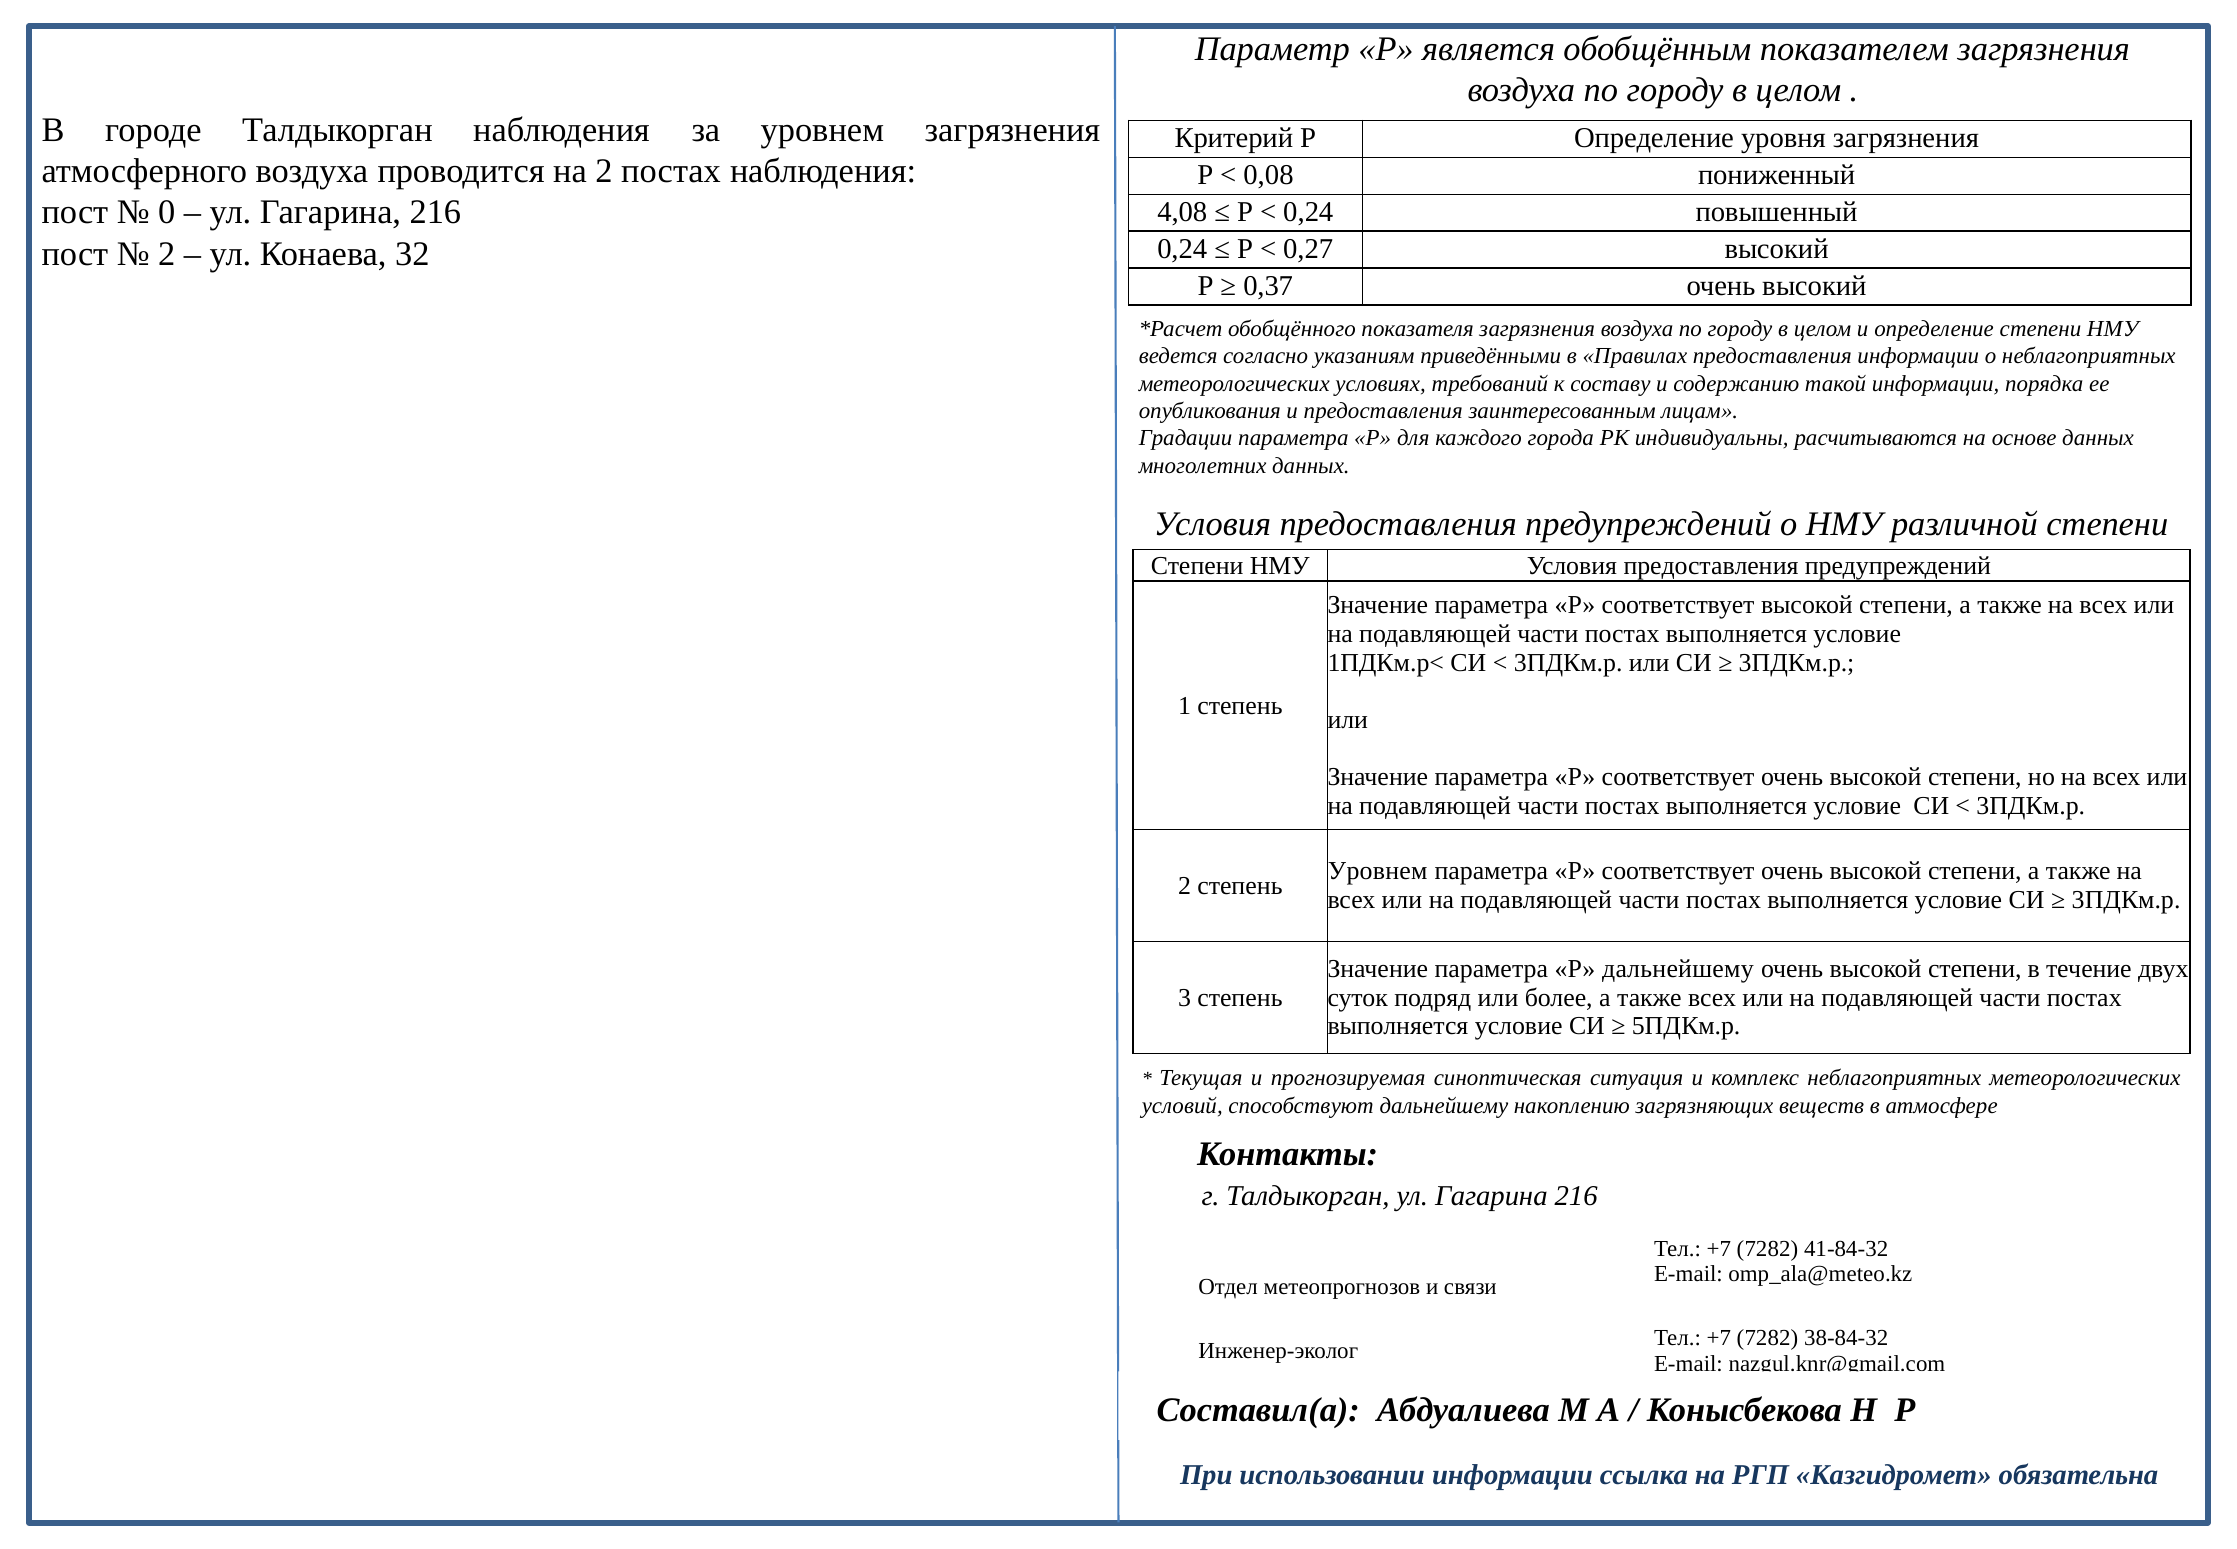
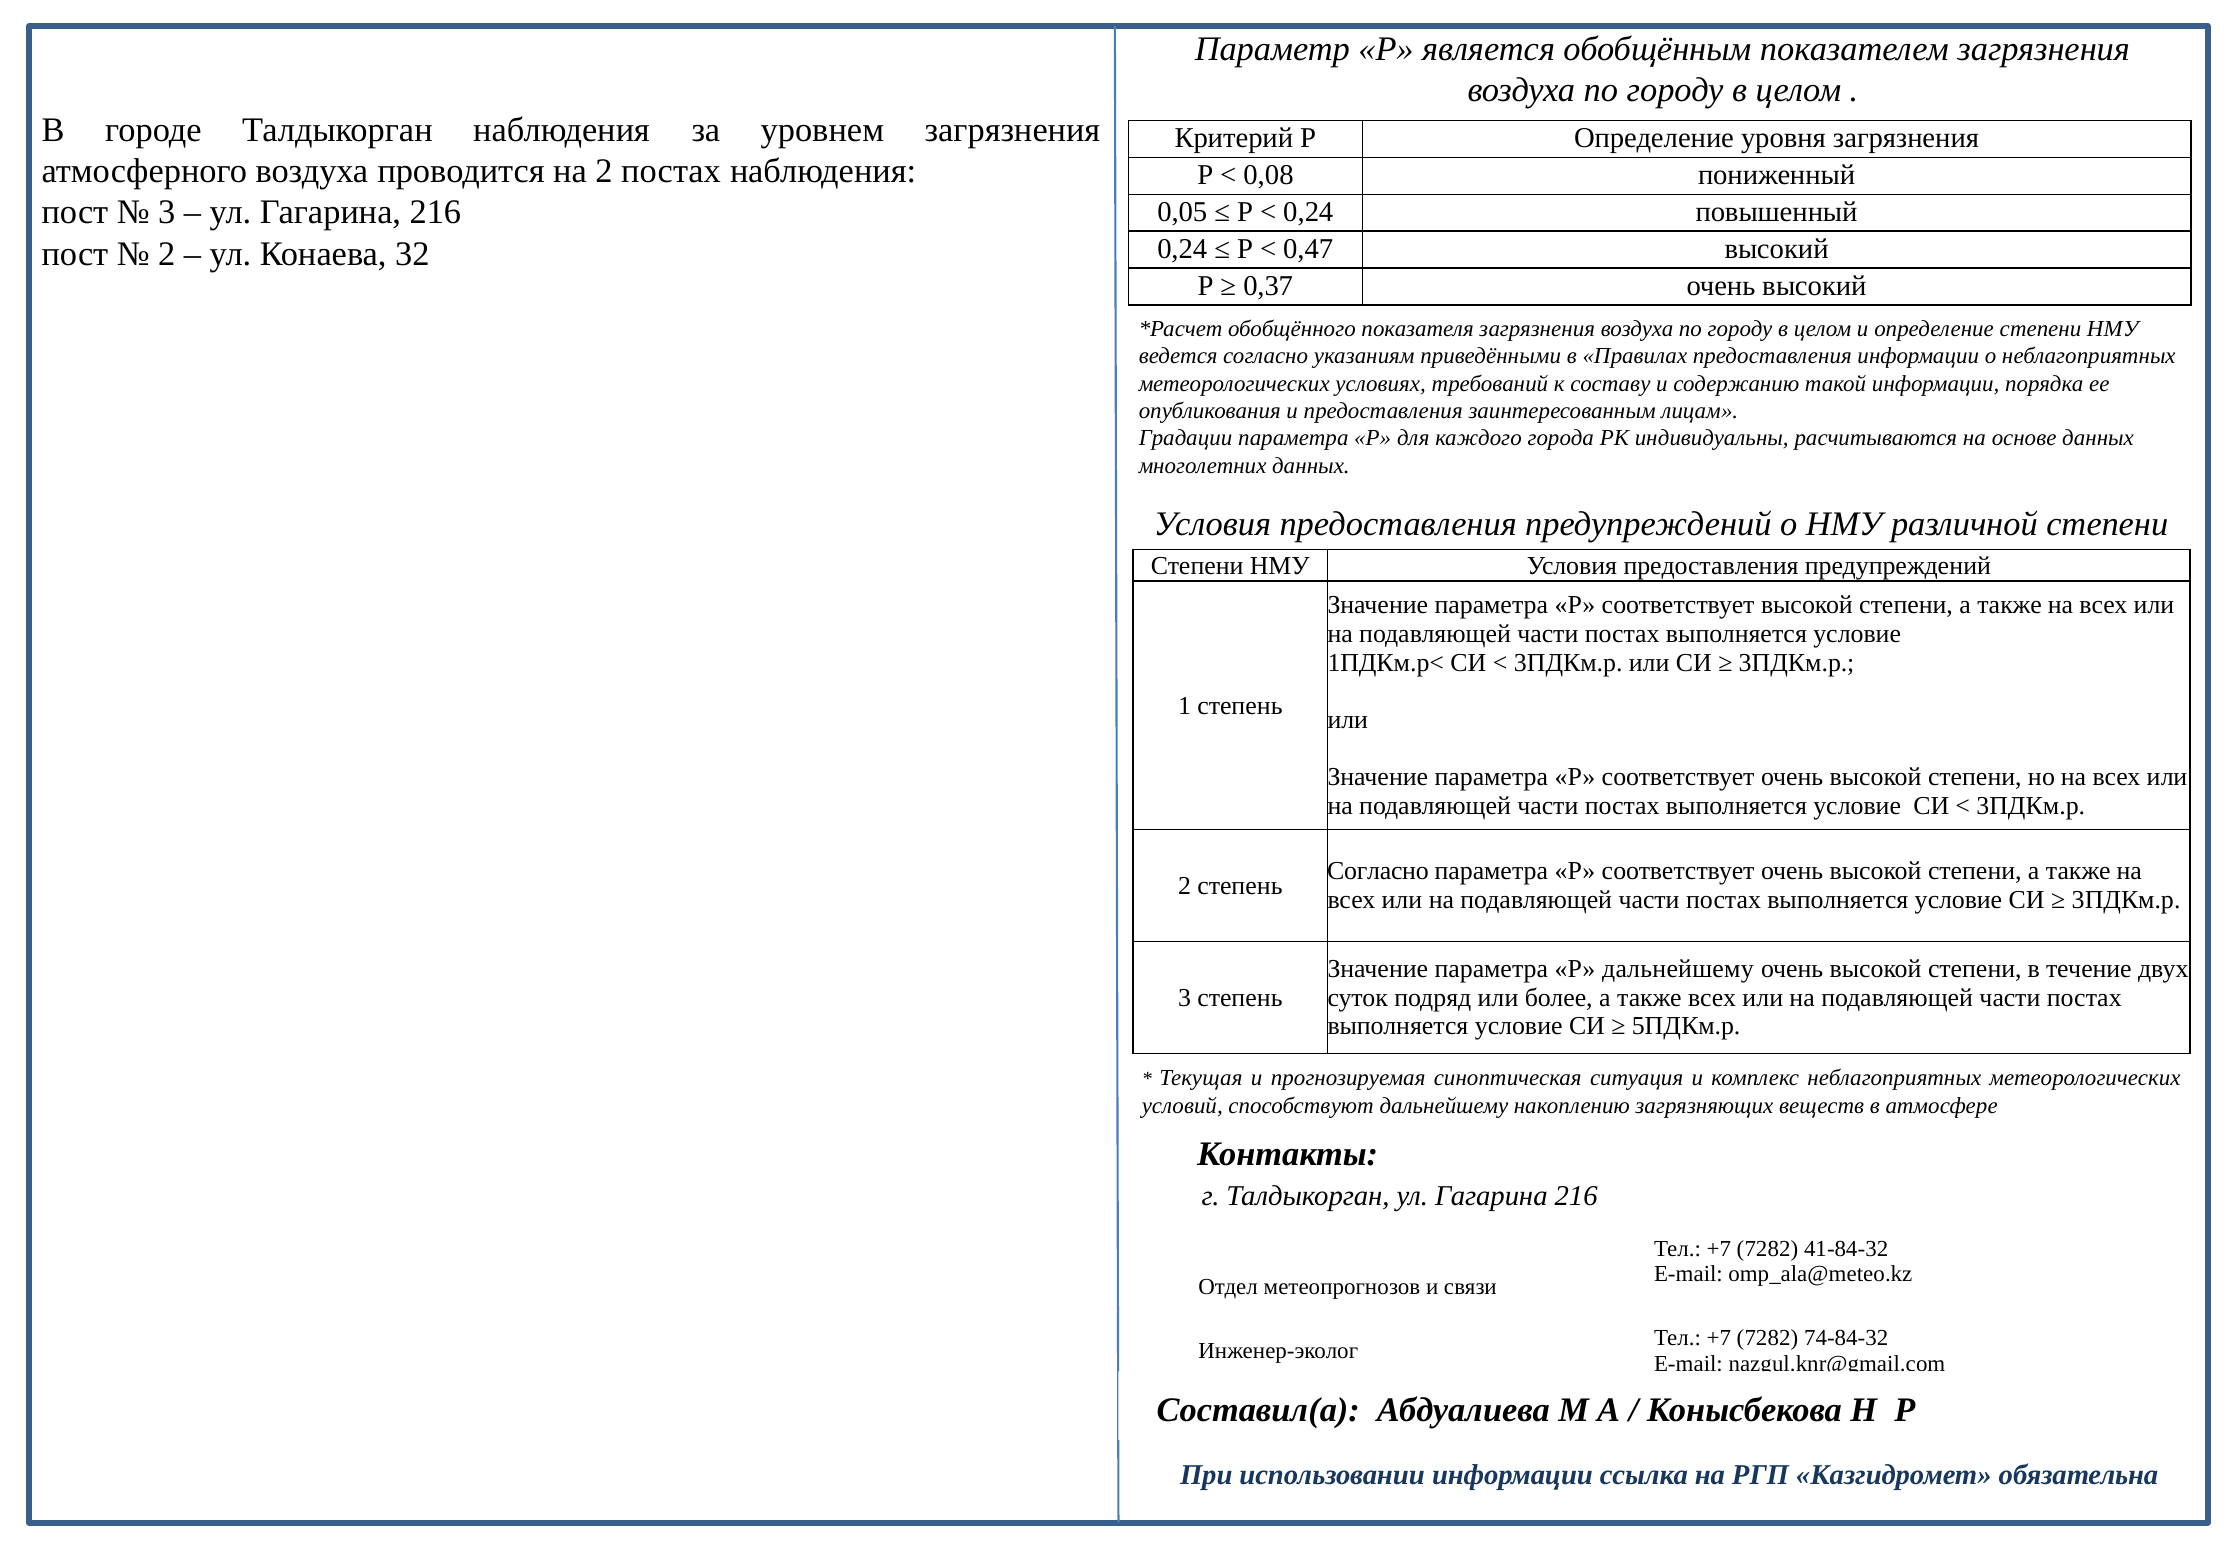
0 at (167, 213): 0 -> 3
4,08: 4,08 -> 0,05
0,27: 0,27 -> 0,47
Уровнем at (1378, 871): Уровнем -> Согласно
38-84-32: 38-84-32 -> 74-84-32
